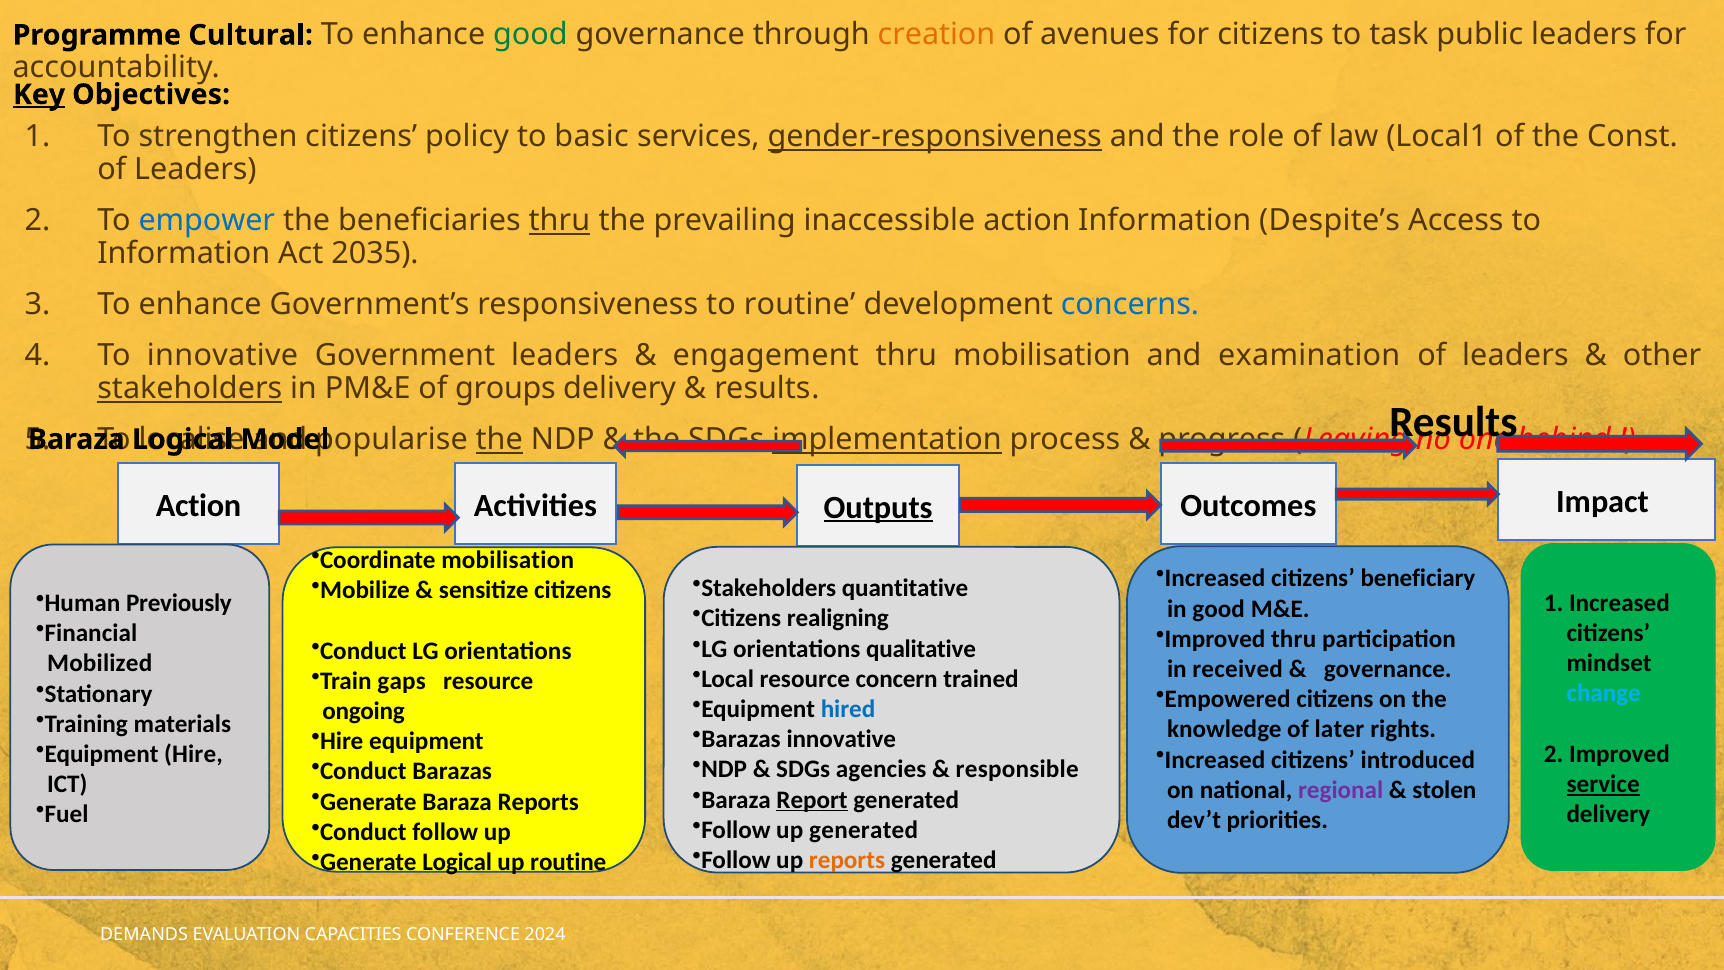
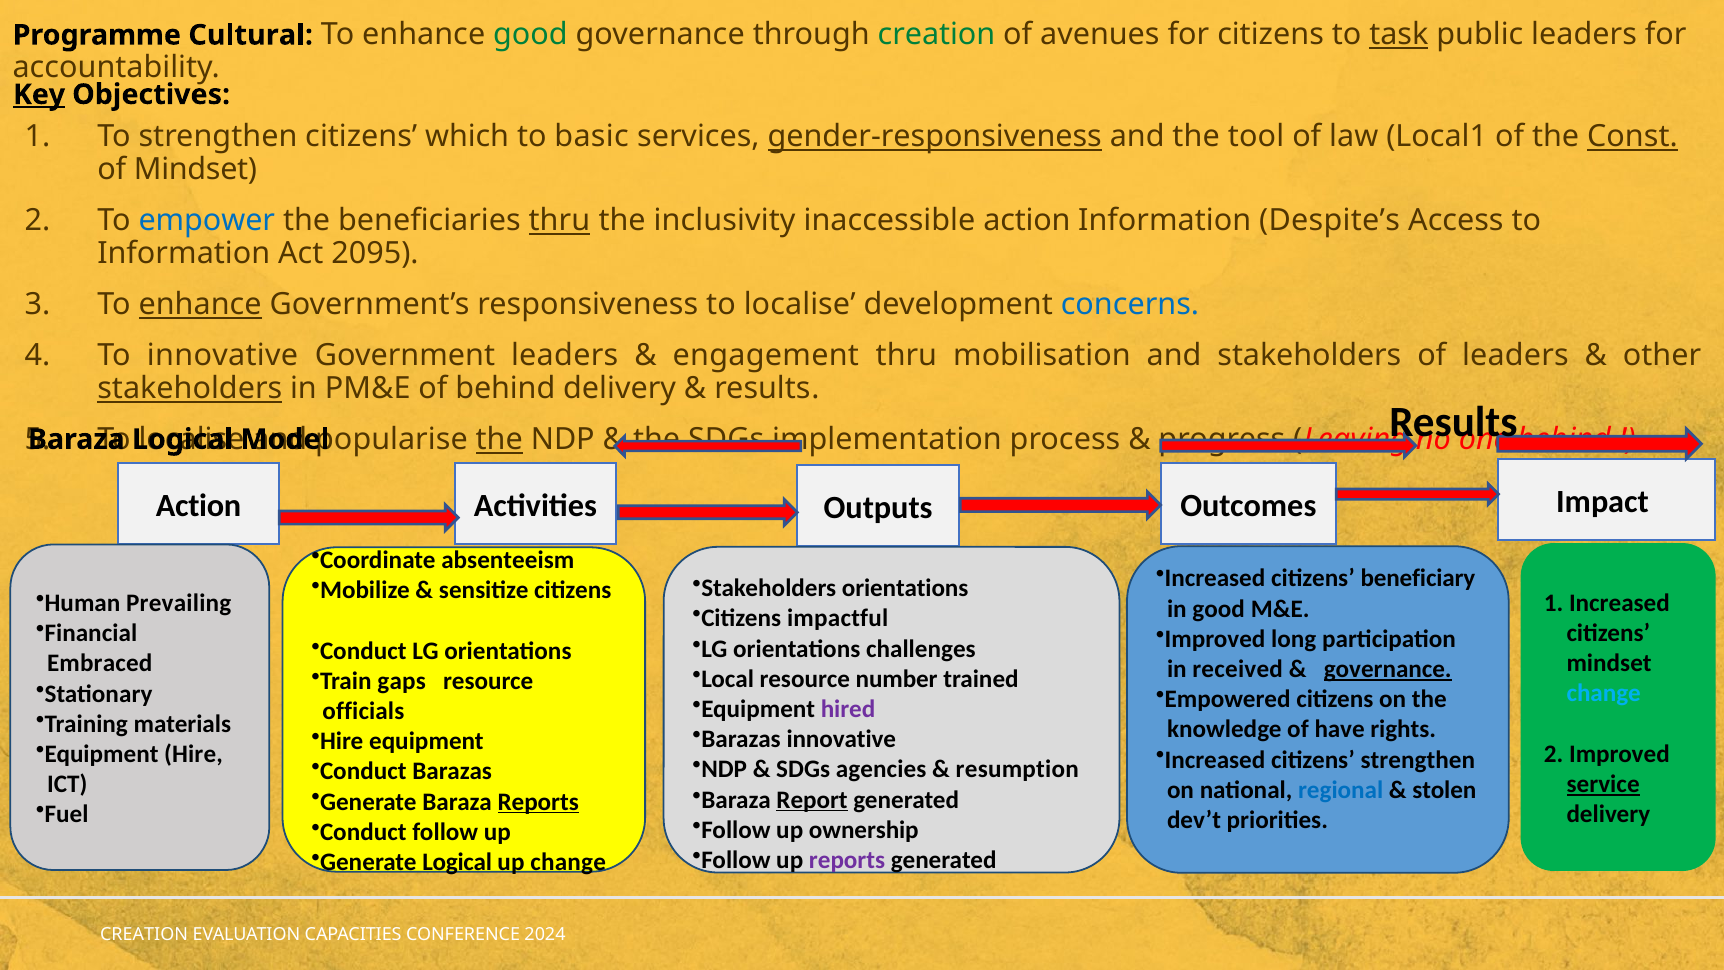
creation at (936, 34) colour: orange -> green
task underline: none -> present
policy: policy -> which
role: role -> tool
Const underline: none -> present
Leaders at (195, 170): Leaders -> Mindset
prevailing: prevailing -> inclusivity
2035: 2035 -> 2095
enhance at (200, 305) underline: none -> present
responsiveness to routine: routine -> localise
and examination: examination -> stakeholders
of groups: groups -> behind
implementation underline: present -> none
Outputs underline: present -> none
Coordinate mobilisation: mobilisation -> absenteeism
Stakeholders quantitative: quantitative -> orientations
Previously: Previously -> Prevailing
realigning: realigning -> impactful
Improved thru: thru -> long
qualitative: qualitative -> challenges
Mobilized: Mobilized -> Embraced
governance at (1388, 669) underline: none -> present
concern: concern -> number
hired colour: blue -> purple
ongoing: ongoing -> officials
later: later -> have
citizens introduced: introduced -> strengthen
responsible: responsible -> resumption
regional colour: purple -> blue
Reports at (538, 802) underline: none -> present
up generated: generated -> ownership
reports at (847, 860) colour: orange -> purple
up routine: routine -> change
DEMANDS at (144, 934): DEMANDS -> CREATION
